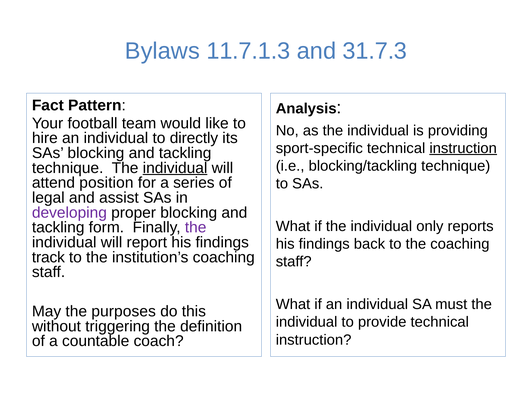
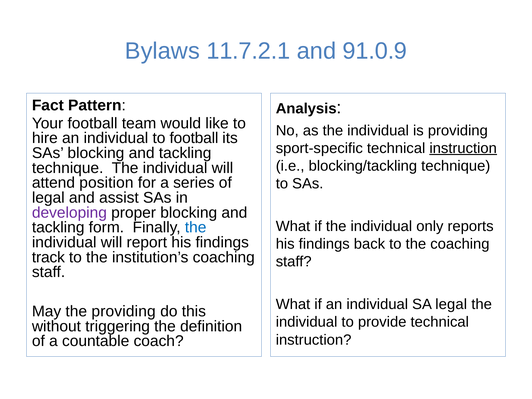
11.7.1.3: 11.7.1.3 -> 11.7.2.1
31.7.3: 31.7.3 -> 91.0.9
to directly: directly -> football
individual at (175, 168) underline: present -> none
the at (196, 227) colour: purple -> blue
SA must: must -> legal
the purposes: purposes -> providing
